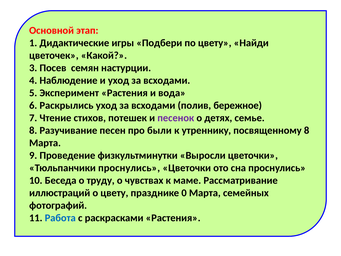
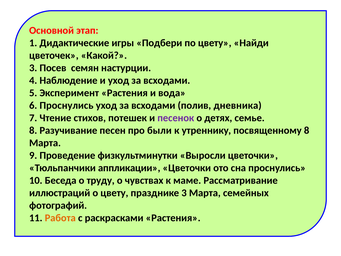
6 Раскрылись: Раскрылись -> Проснулись
бережное: бережное -> дневника
Тюльпанчики проснулись: проснулись -> аппликации
празднике 0: 0 -> 3
Работа colour: blue -> orange
